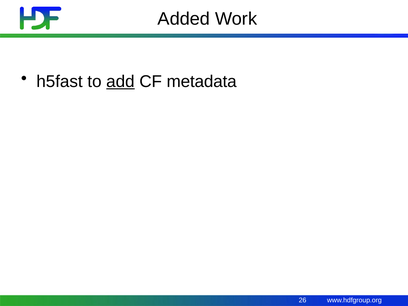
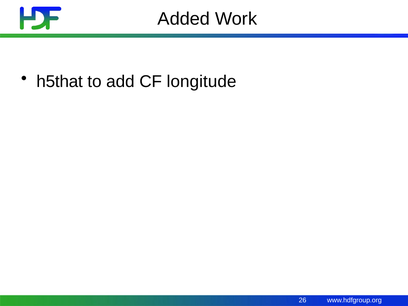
h5fast: h5fast -> h5that
add underline: present -> none
metadata: metadata -> longitude
